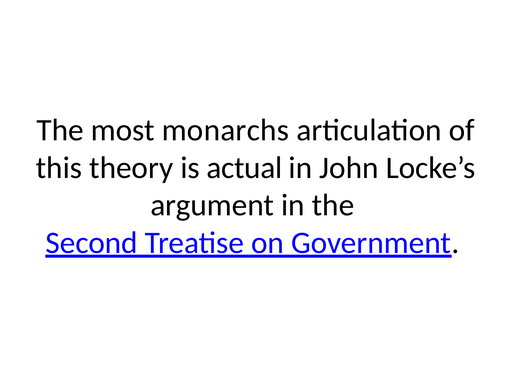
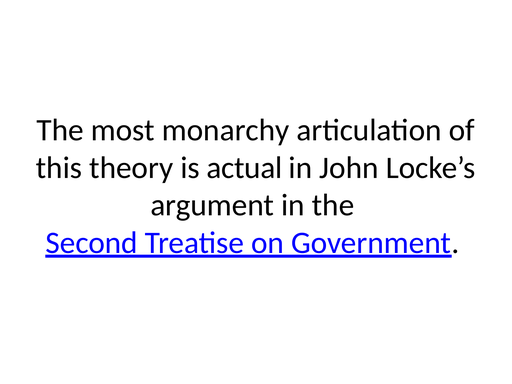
monarchs: monarchs -> monarchy
